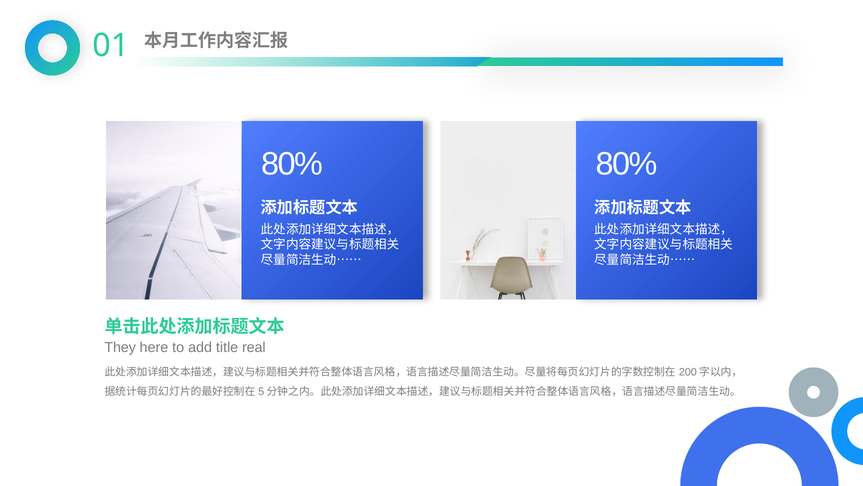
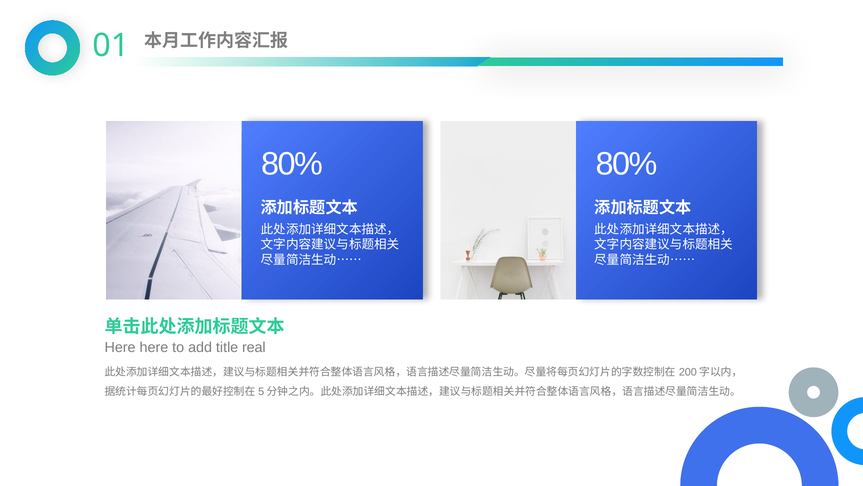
They at (120, 347): They -> Here
